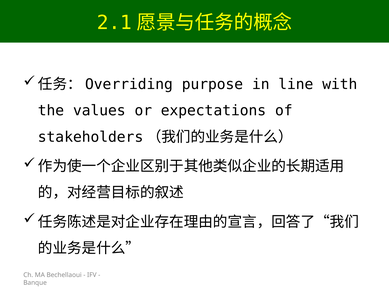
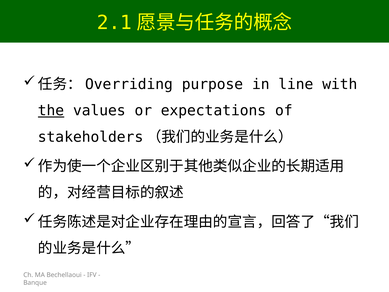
the underline: none -> present
